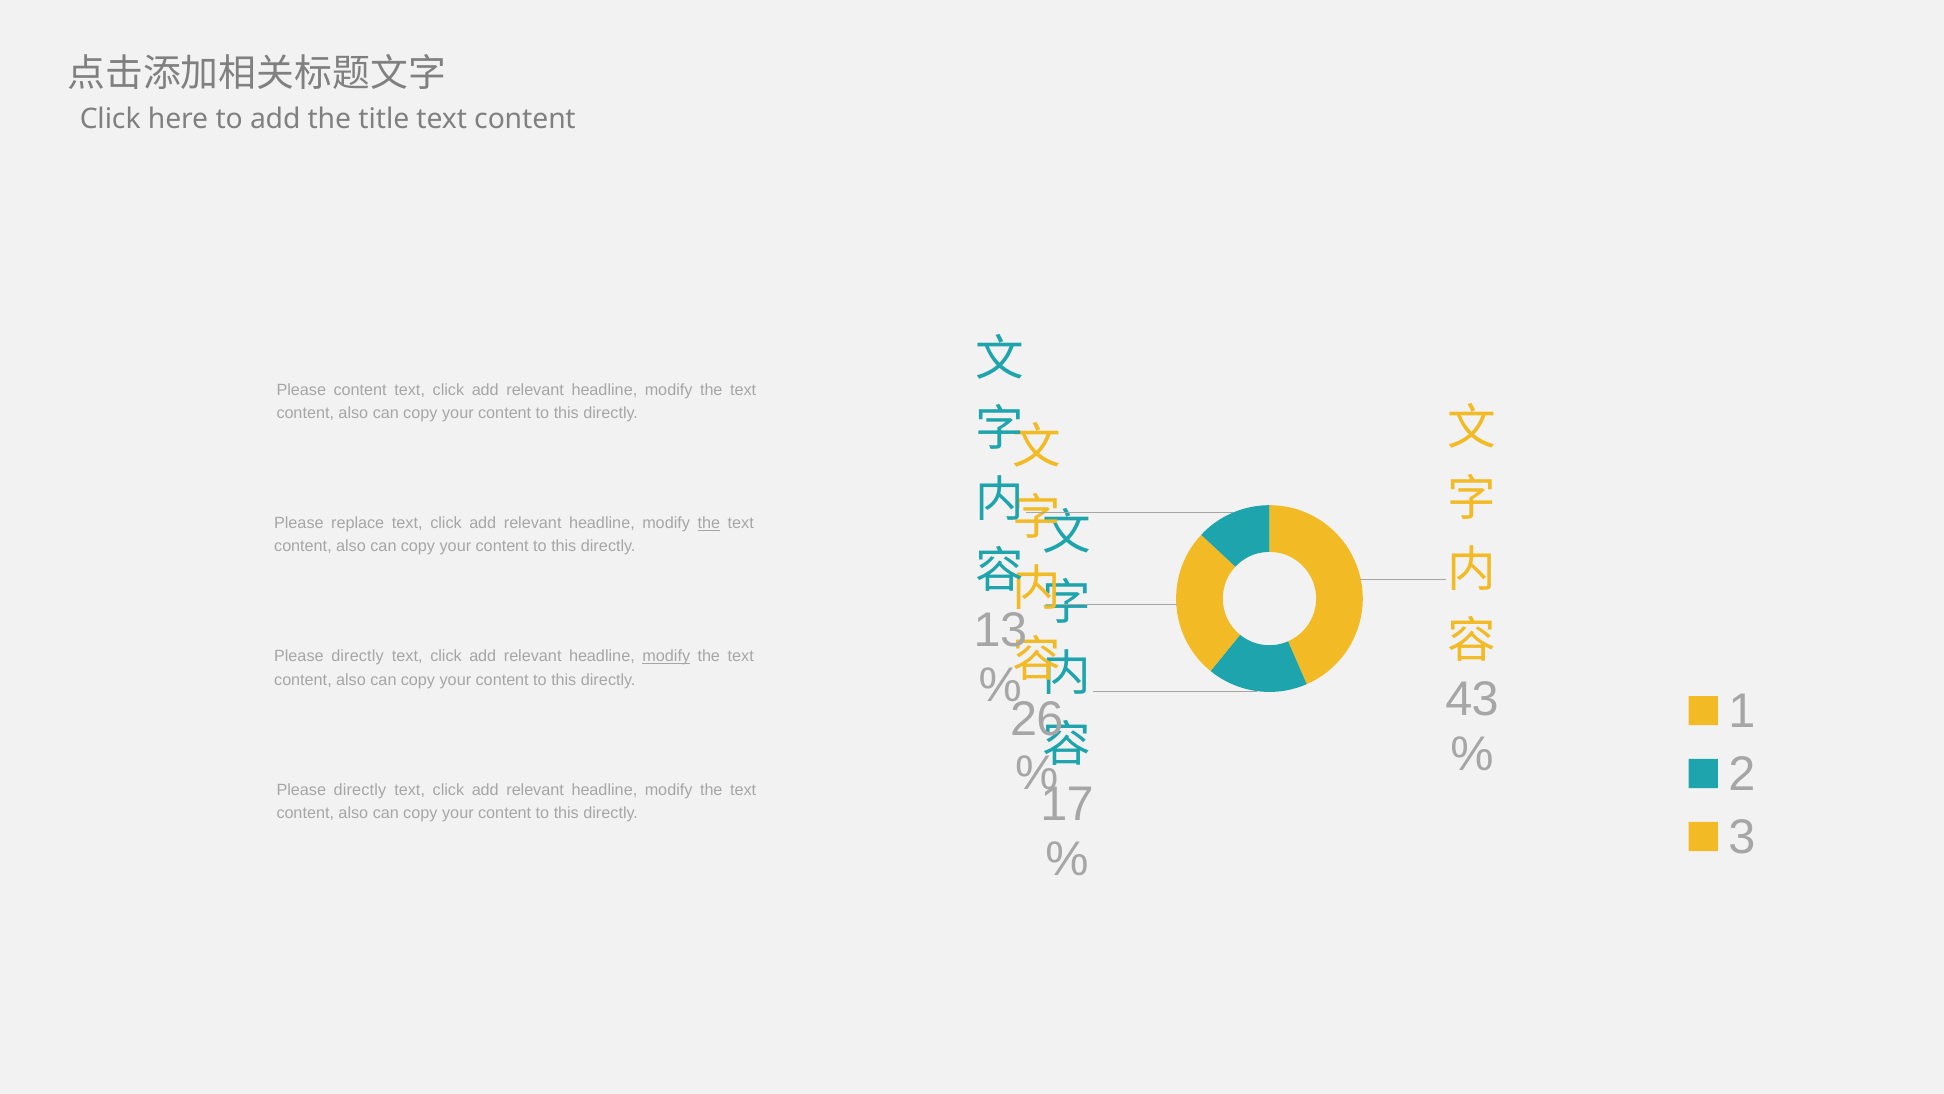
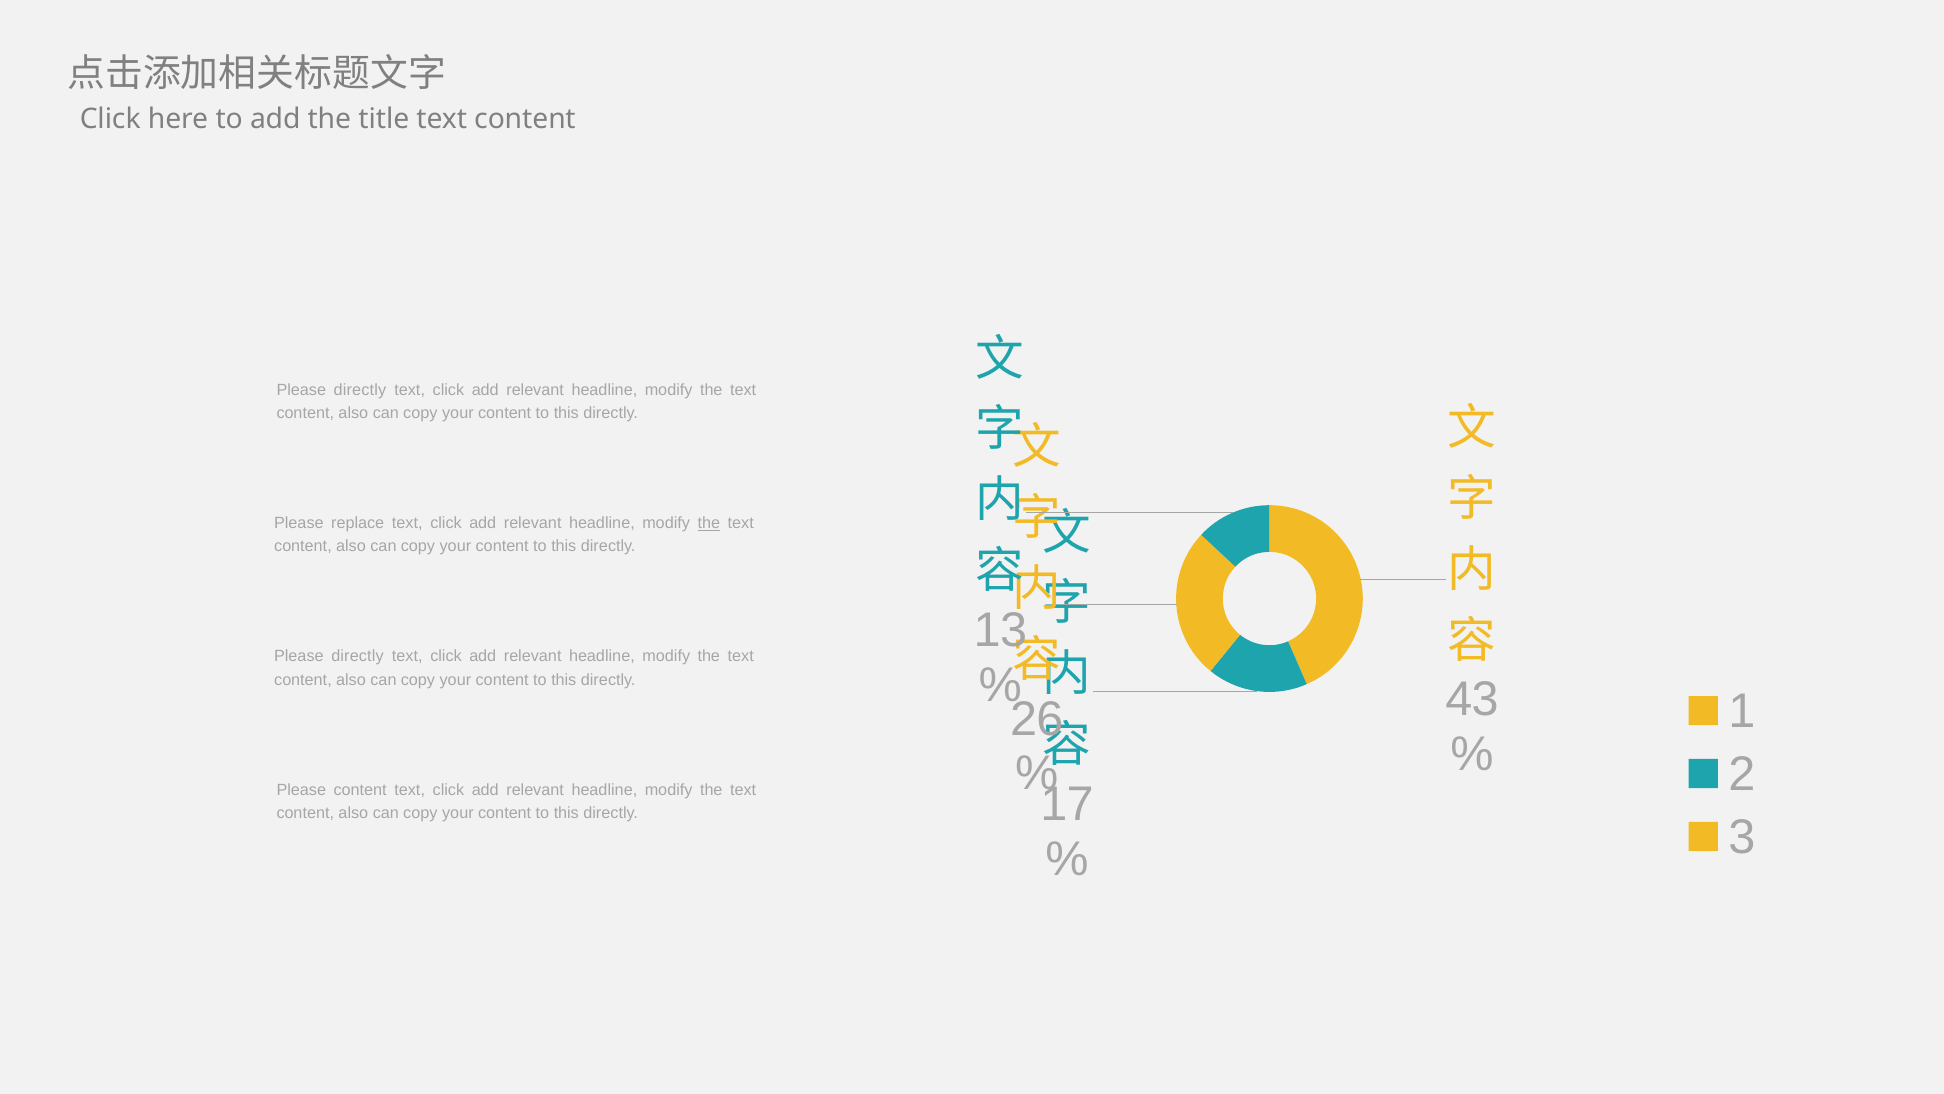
content at (360, 390): content -> directly
modify at (666, 656) underline: present -> none
directly at (360, 790): directly -> content
